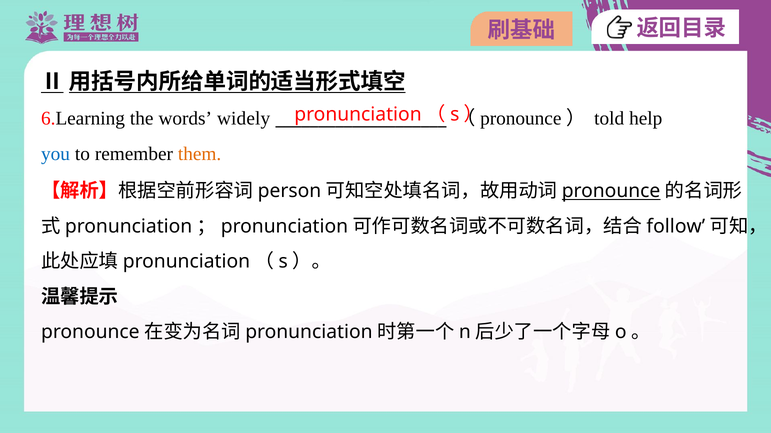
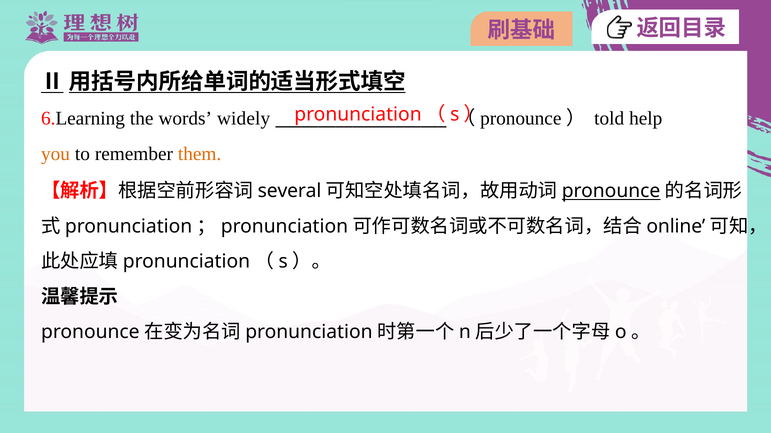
you colour: blue -> orange
person: person -> several
follow: follow -> online
